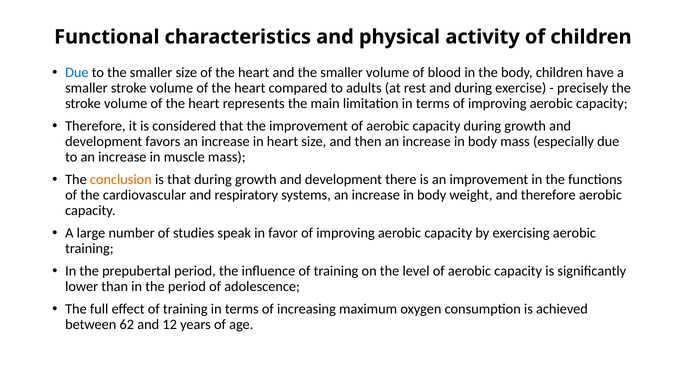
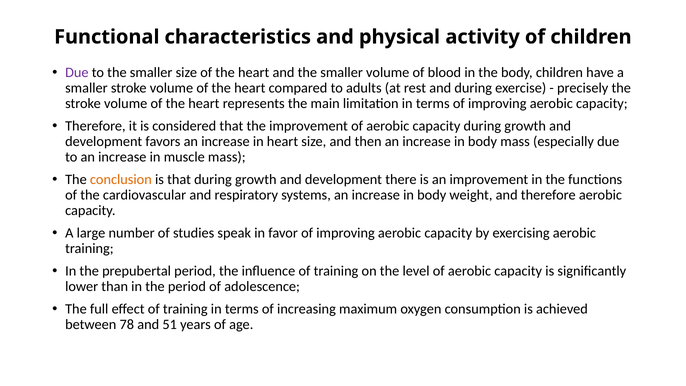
Due at (77, 72) colour: blue -> purple
62: 62 -> 78
12: 12 -> 51
